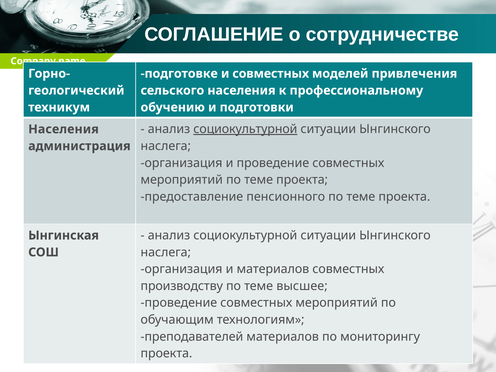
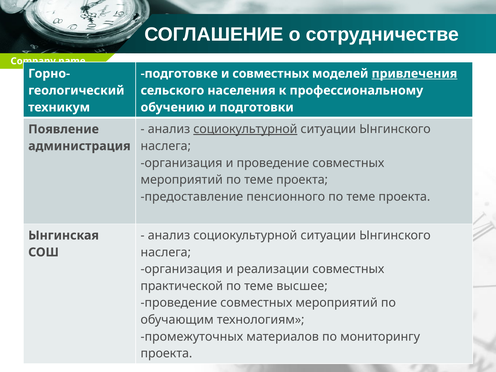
привлечения underline: none -> present
Населения at (63, 129): Населения -> Появление
и материалов: материалов -> реализации
производству: производству -> практической
преподавателей: преподавателей -> промежуточных
